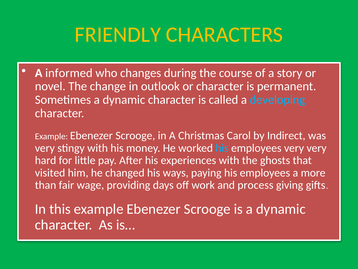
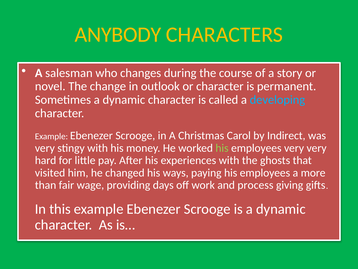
FRIENDLY: FRIENDLY -> ANYBODY
informed: informed -> salesman
his at (222, 148) colour: light blue -> light green
